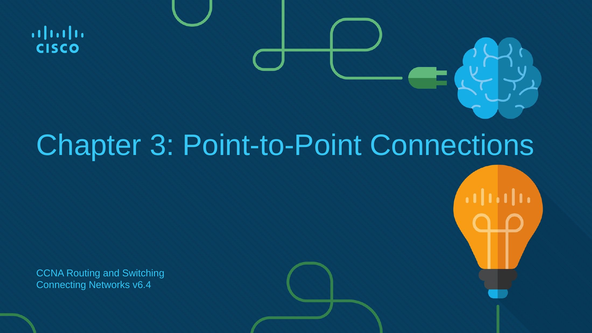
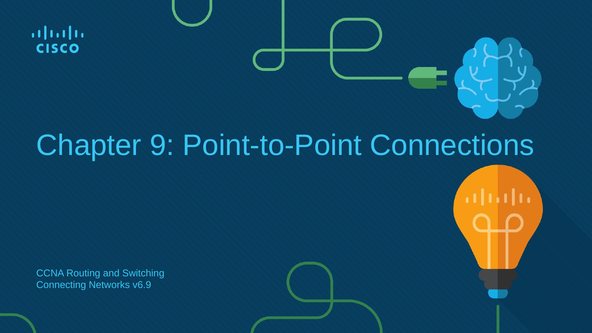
3: 3 -> 9
v6.4: v6.4 -> v6.9
